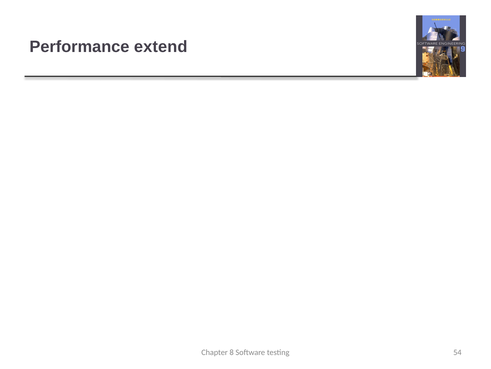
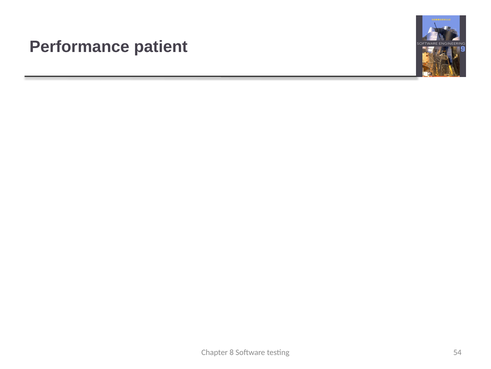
extend: extend -> patient
